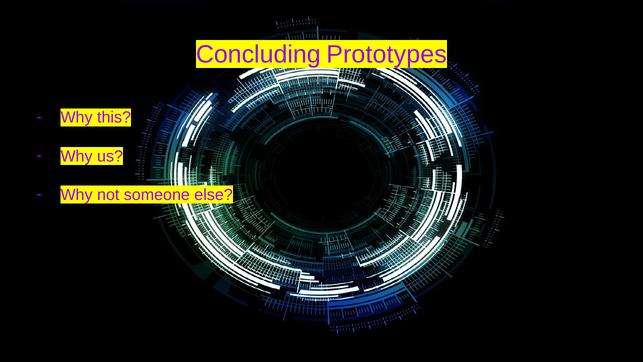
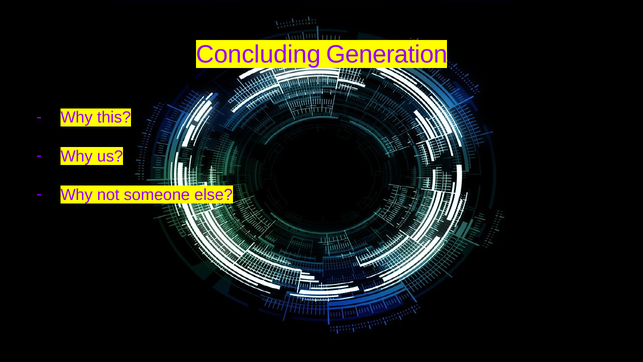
Prototypes: Prototypes -> Generation
